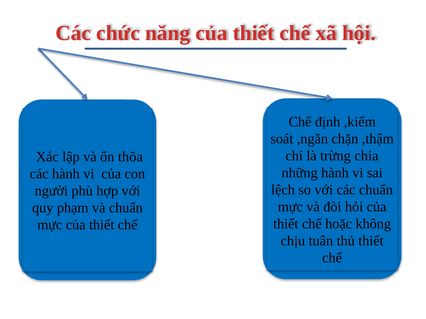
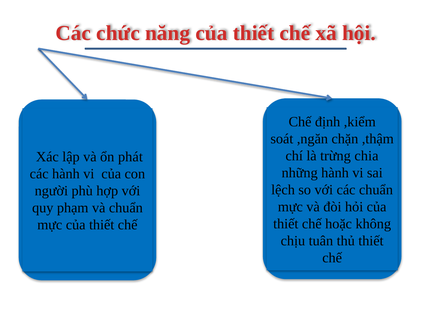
thõa: thõa -> phát
